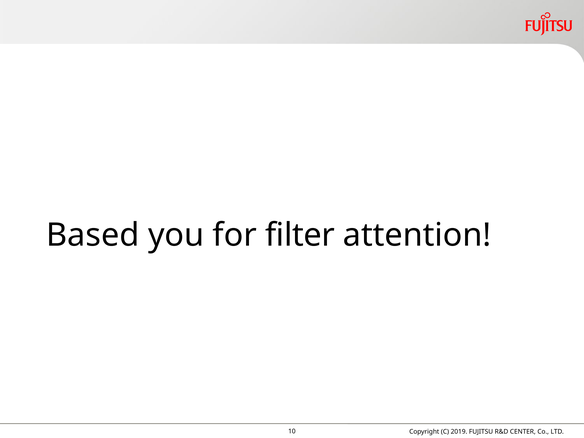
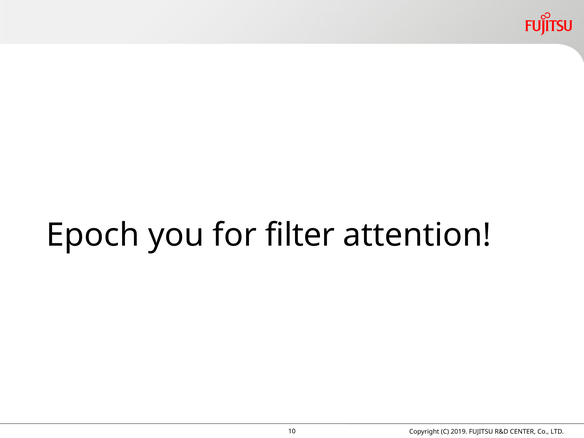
Based: Based -> Epoch
